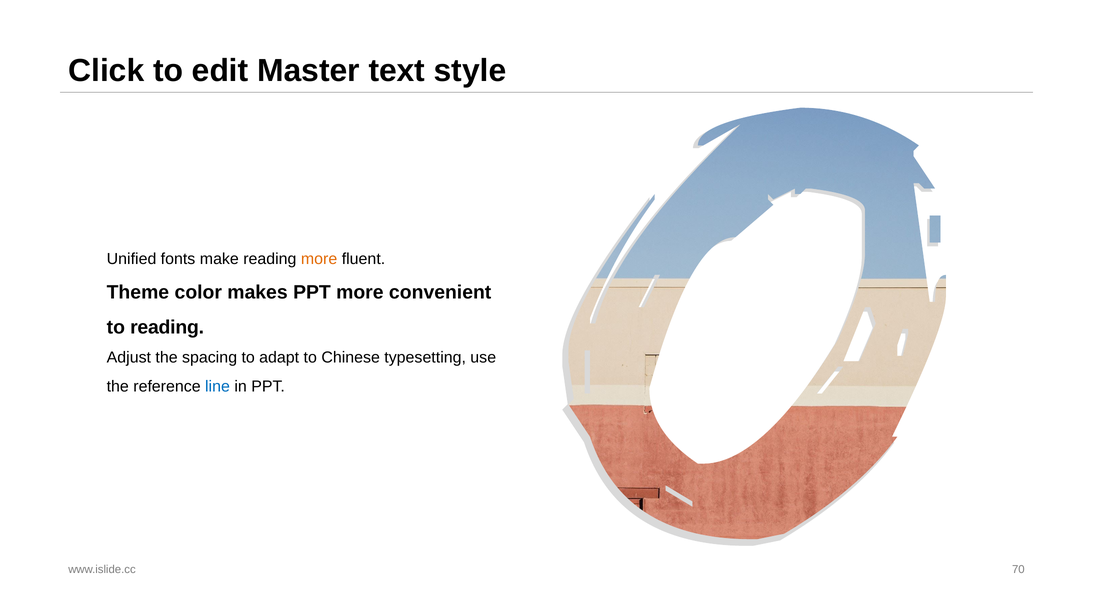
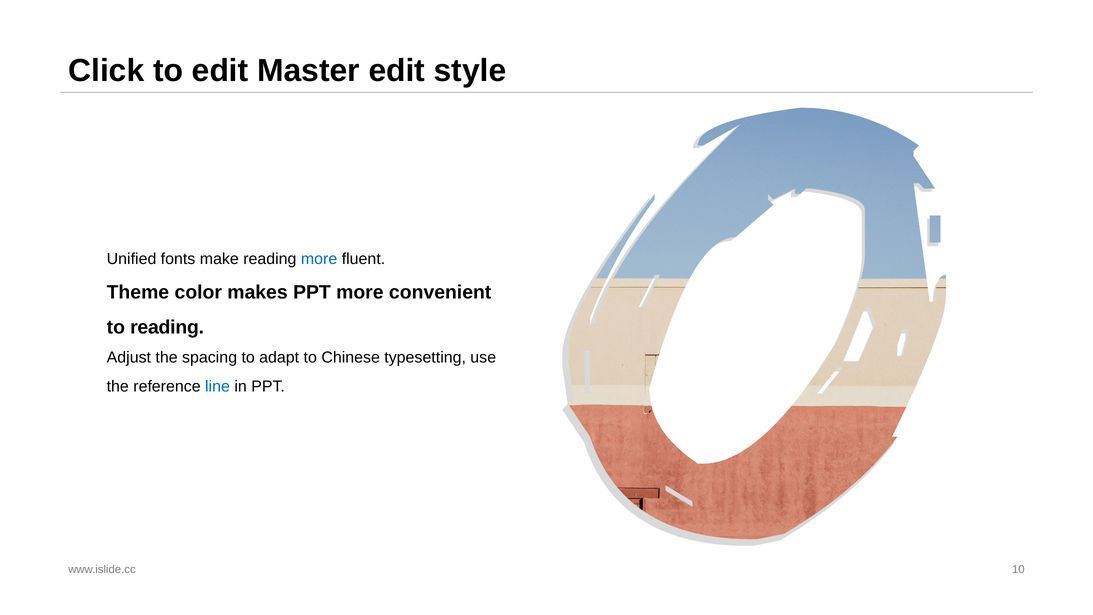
Master text: text -> edit
more at (319, 259) colour: orange -> blue
70: 70 -> 10
